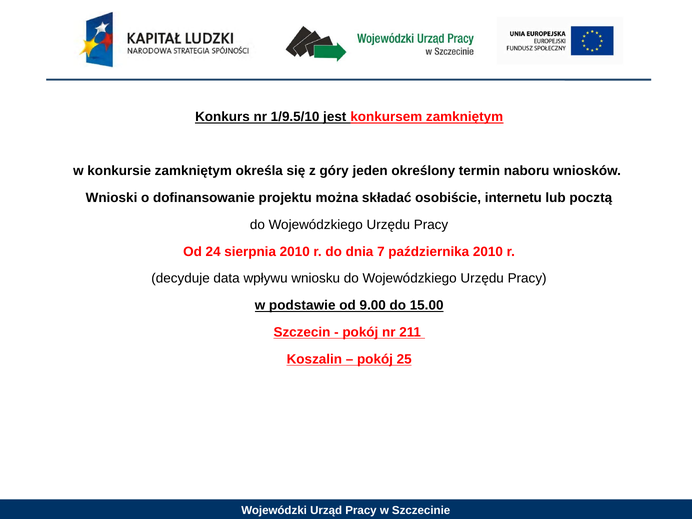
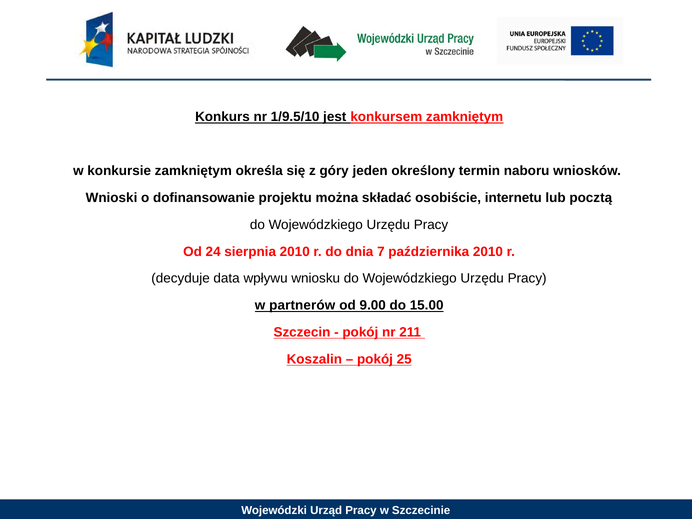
podstawie: podstawie -> partnerów
